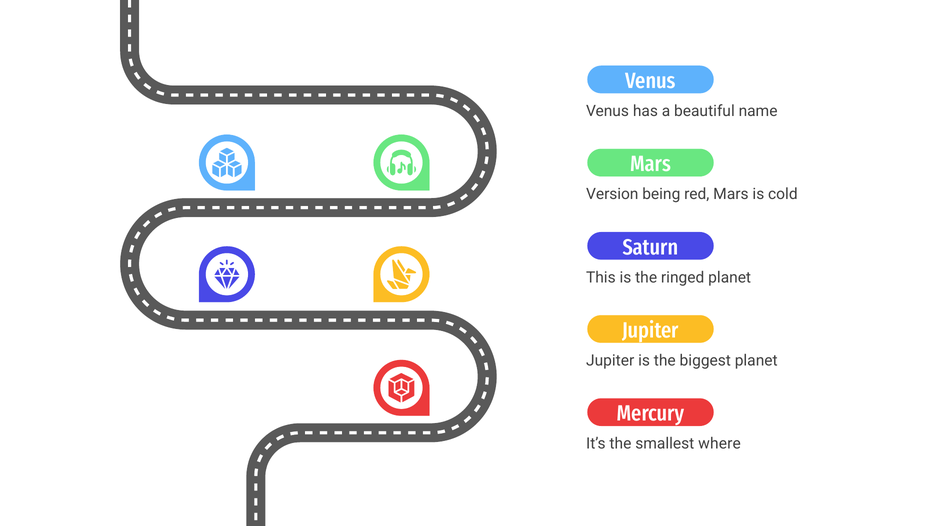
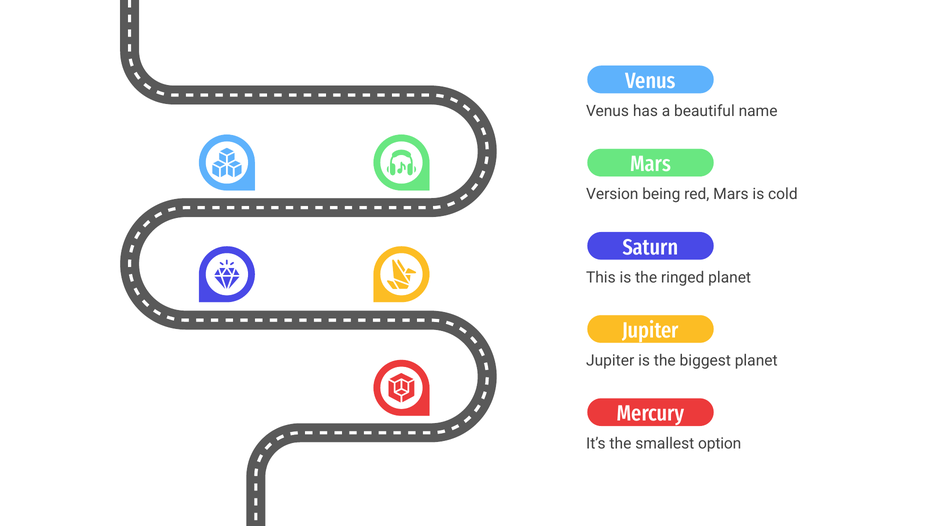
where: where -> option
